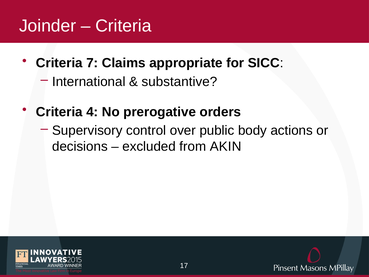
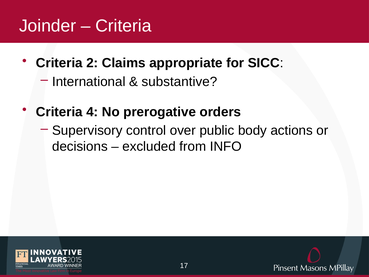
7: 7 -> 2
AKIN: AKIN -> INFO
